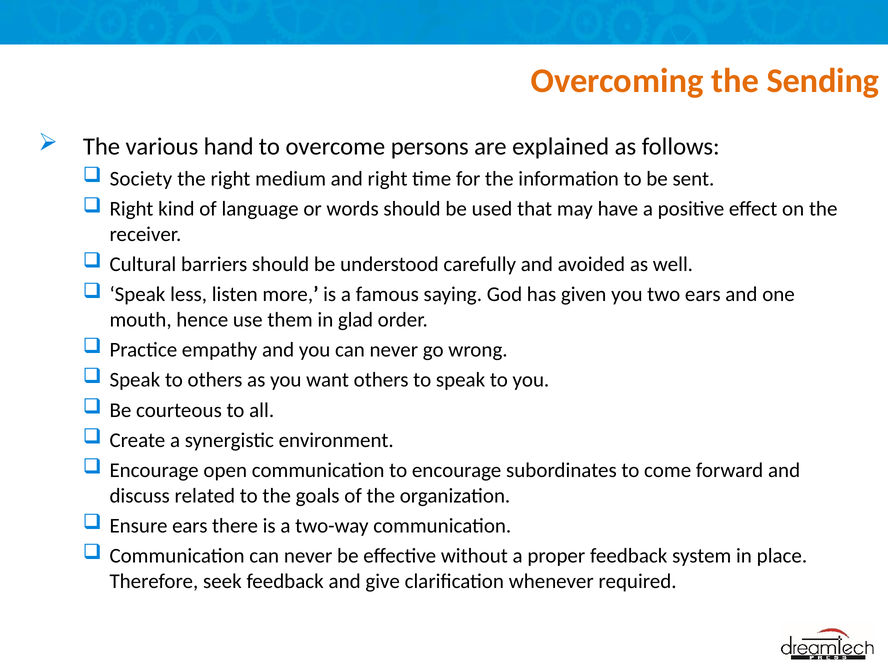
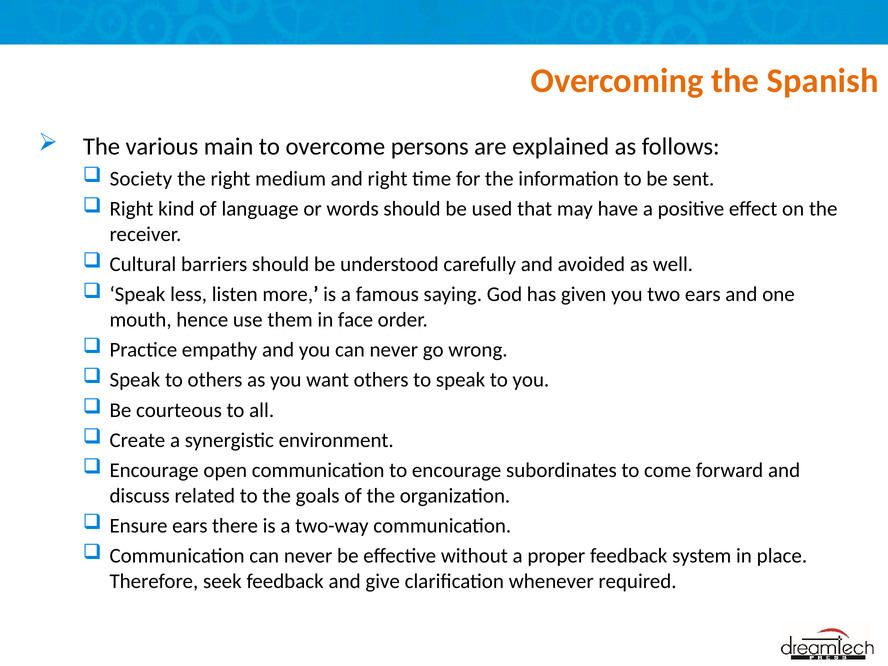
Sending: Sending -> Spanish
hand: hand -> main
glad: glad -> face
